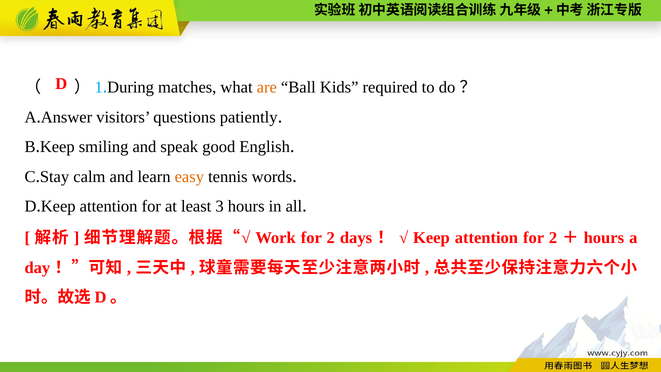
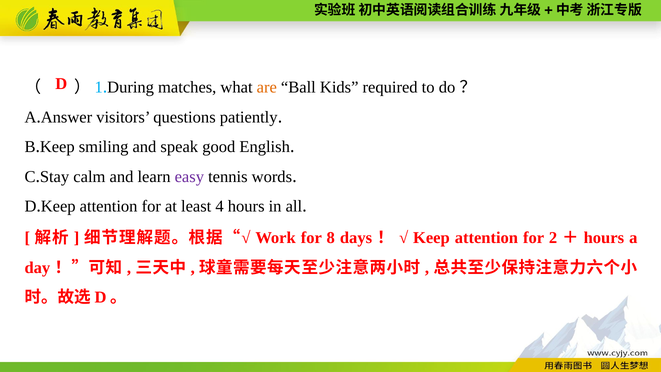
easy colour: orange -> purple
3: 3 -> 4
2 at (331, 238): 2 -> 8
